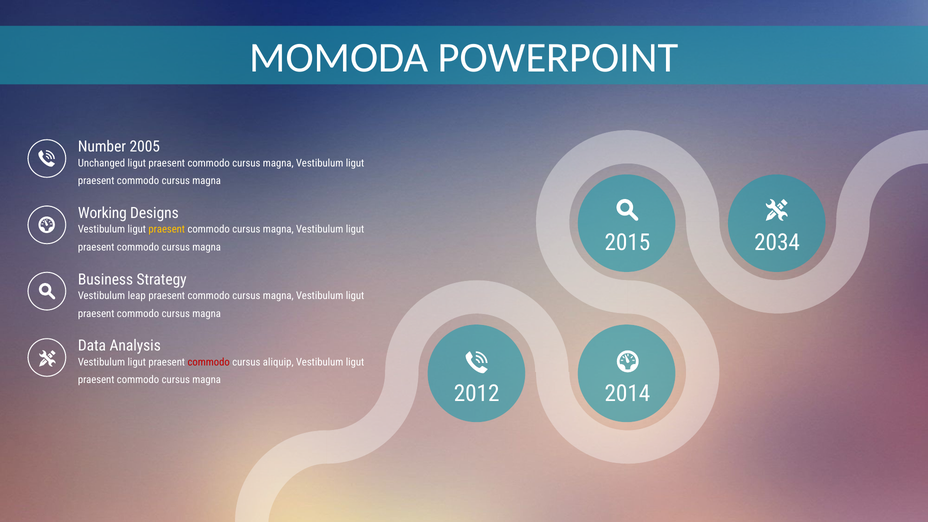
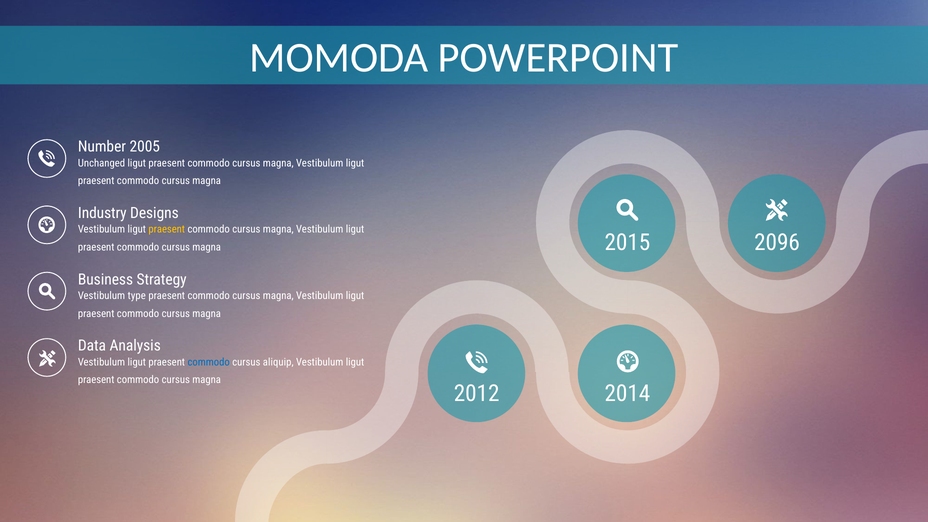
Working: Working -> Industry
2034: 2034 -> 2096
leap: leap -> type
commodo at (209, 362) colour: red -> blue
